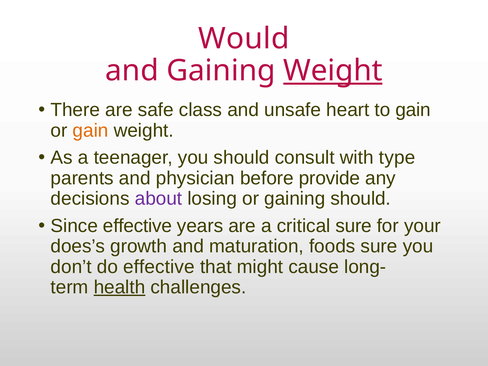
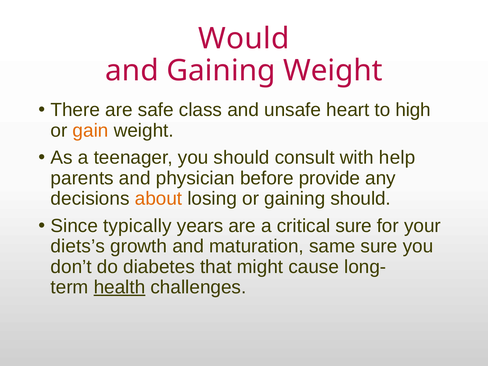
Weight at (333, 71) underline: present -> none
to gain: gain -> high
type: type -> help
about colour: purple -> orange
Since effective: effective -> typically
does’s: does’s -> diets’s
foods: foods -> same
do effective: effective -> diabetes
